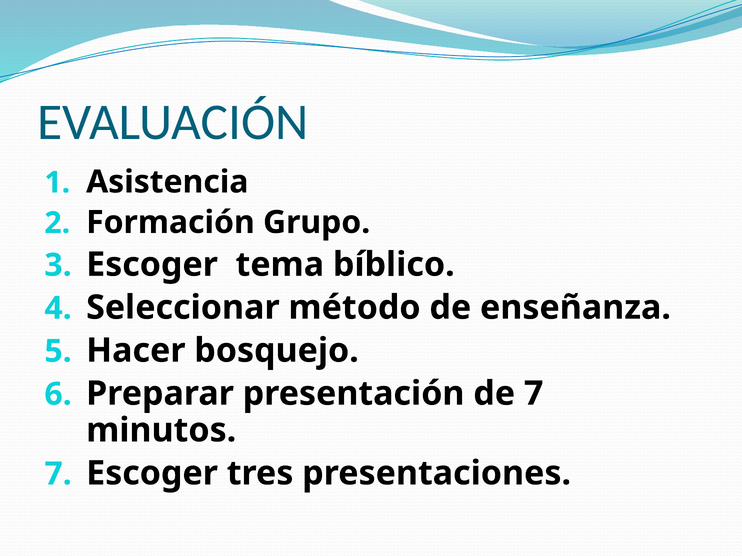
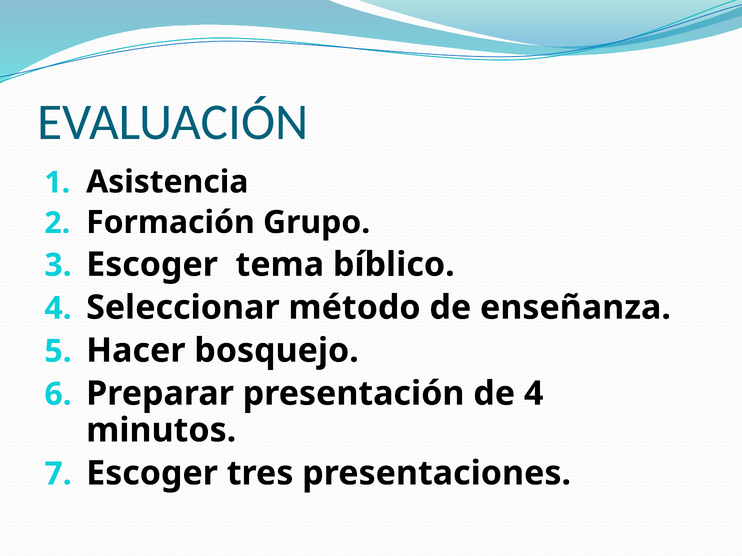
de 7: 7 -> 4
